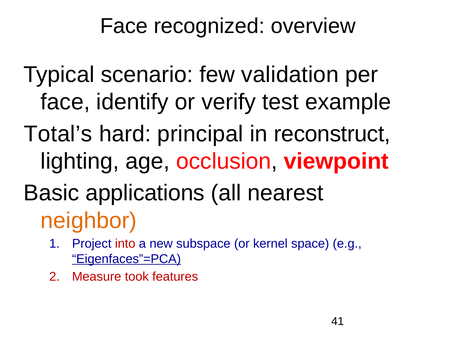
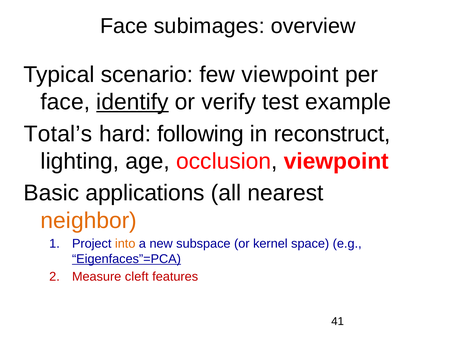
recognized: recognized -> subimages
few validation: validation -> viewpoint
identify underline: none -> present
principal: principal -> following
into colour: red -> orange
took: took -> cleft
